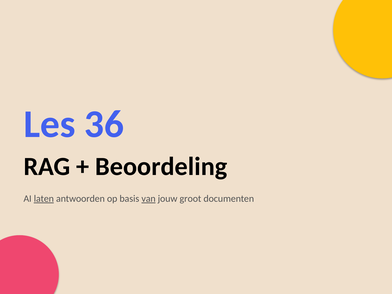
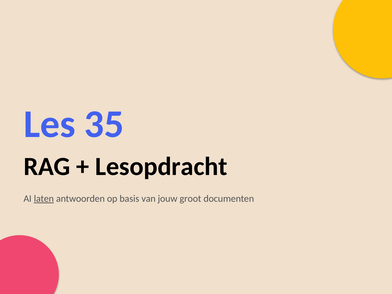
36: 36 -> 35
Beoordeling: Beoordeling -> Lesopdracht
van underline: present -> none
